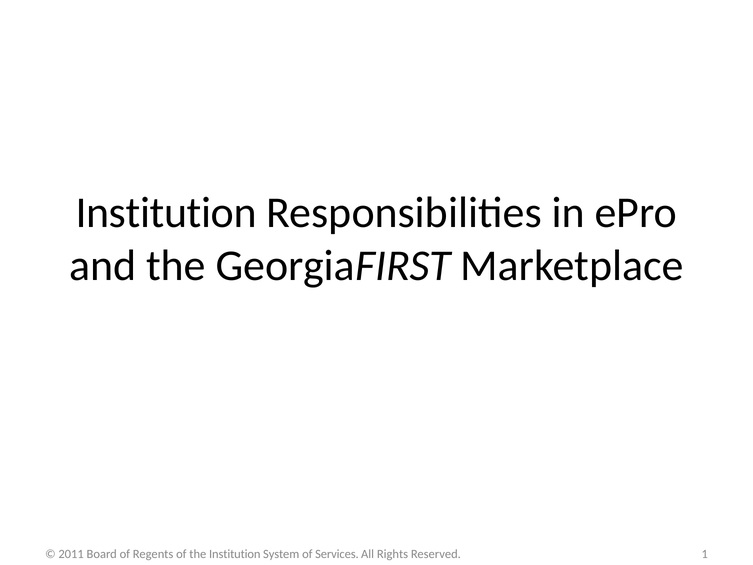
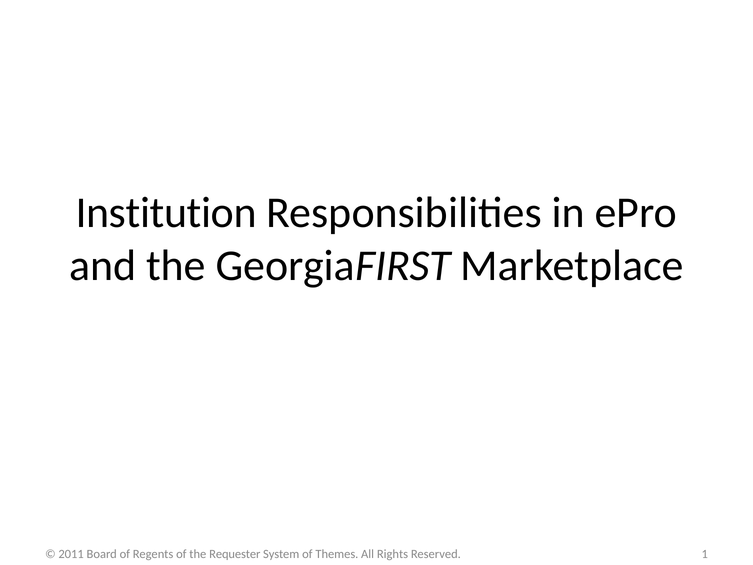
the Institution: Institution -> Requester
Services: Services -> Themes
